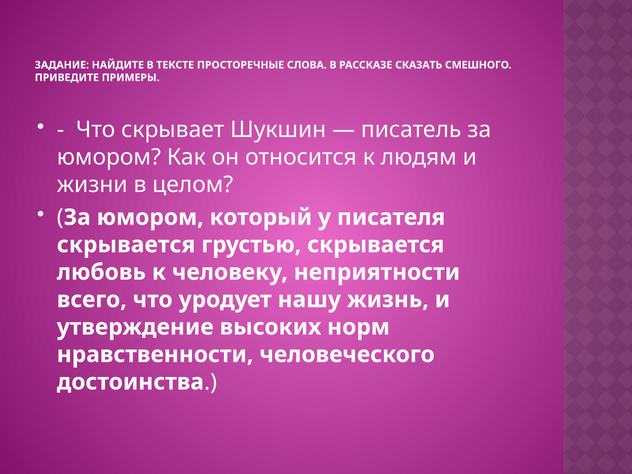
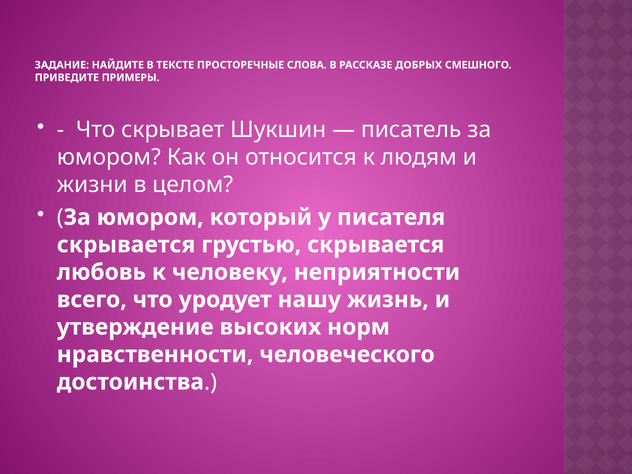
СКАЗАТЬ: СКАЗАТЬ -> ДОБРЫХ
